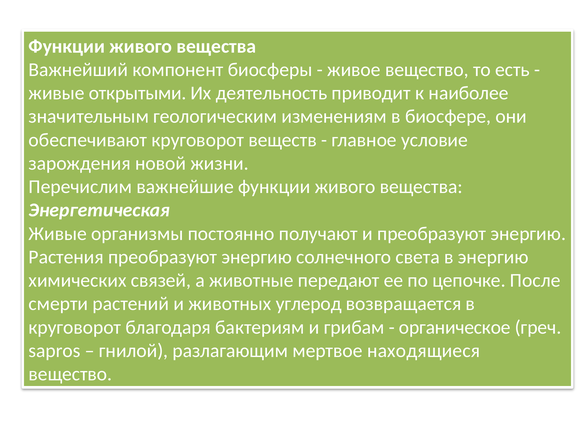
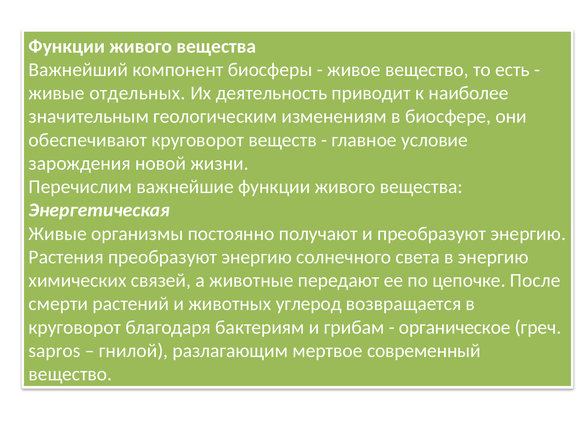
открытыми: открытыми -> отдельных
находящиеся: находящиеся -> современный
